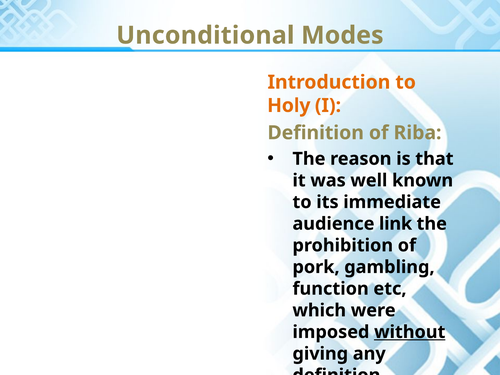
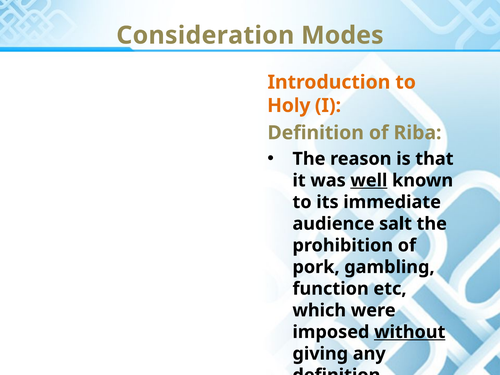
Unconditional: Unconditional -> Consideration
well underline: none -> present
link: link -> salt
